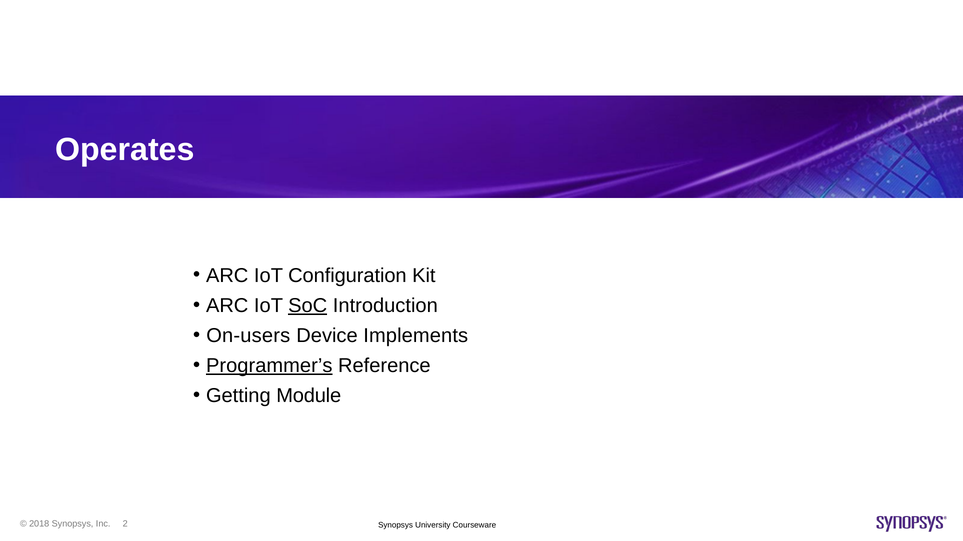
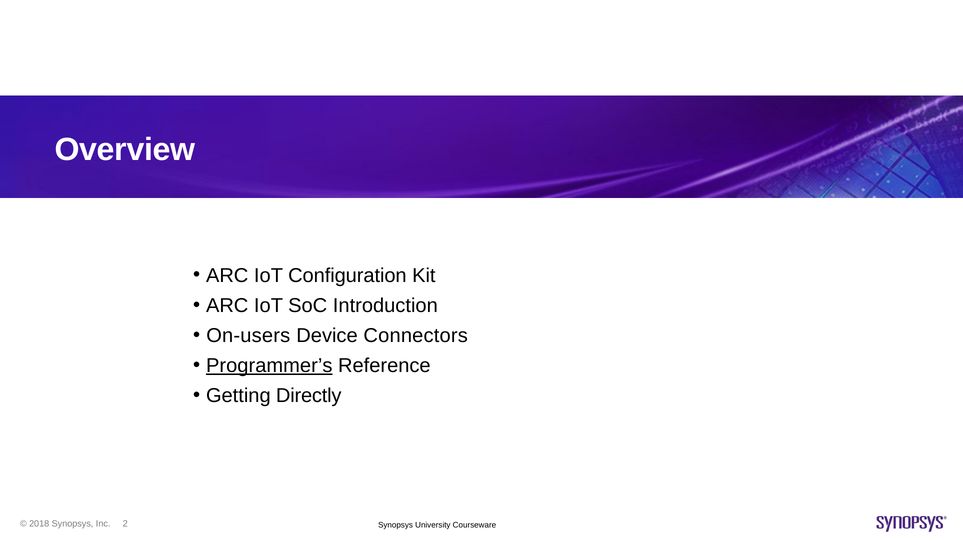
Operates: Operates -> Overview
SoC underline: present -> none
Implements: Implements -> Connectors
Module: Module -> Directly
